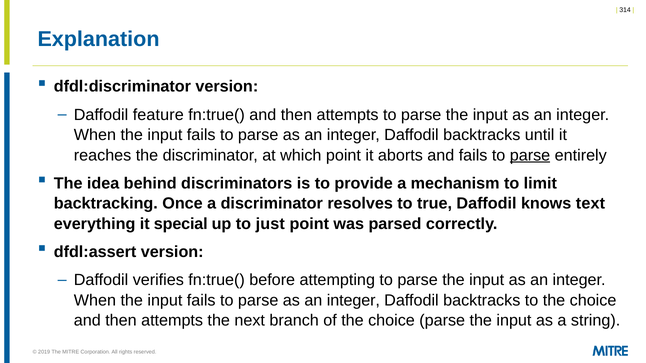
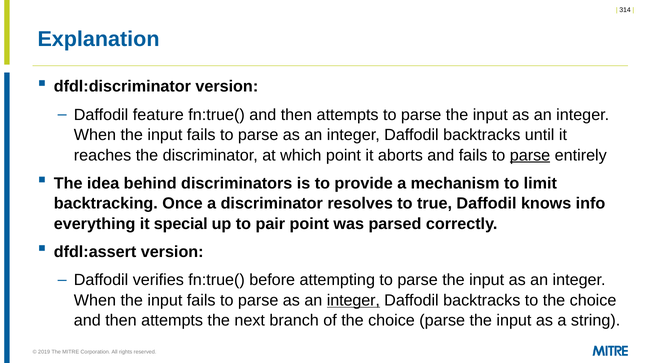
text: text -> info
just: just -> pair
integer at (353, 301) underline: none -> present
